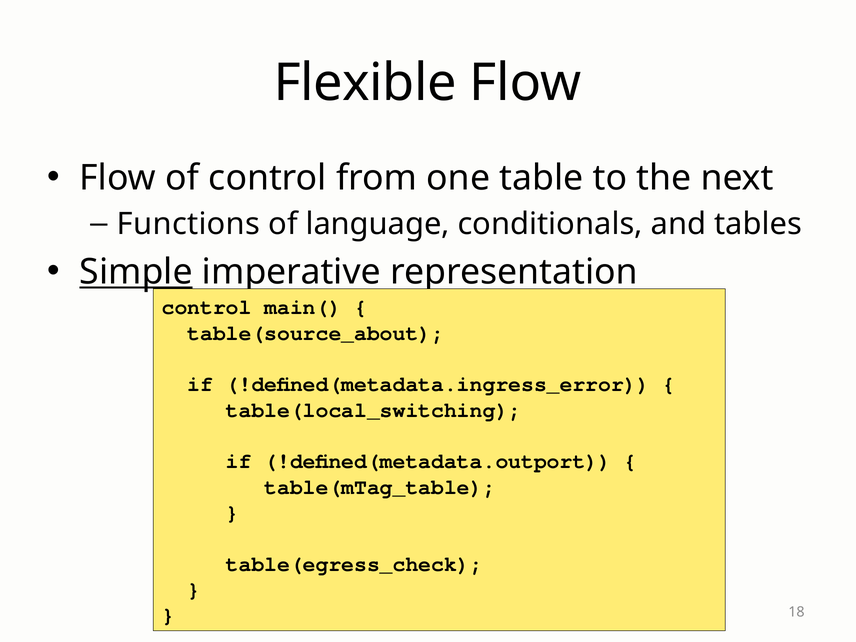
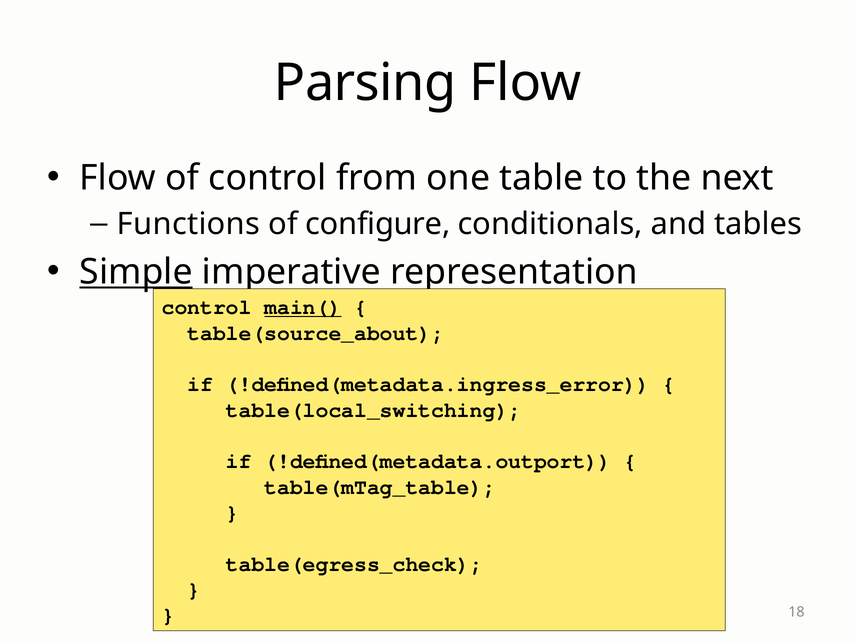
Flexible: Flexible -> Parsing
language: language -> configure
main( underline: none -> present
